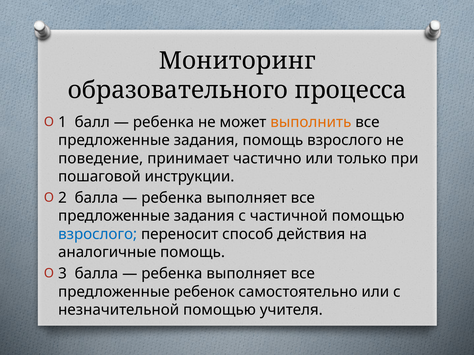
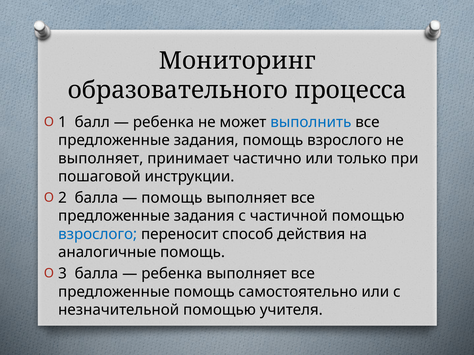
выполнить colour: orange -> blue
поведение at (101, 159): поведение -> выполняет
ребенка at (172, 198): ребенка -> помощь
предложенные ребенок: ребенок -> помощь
